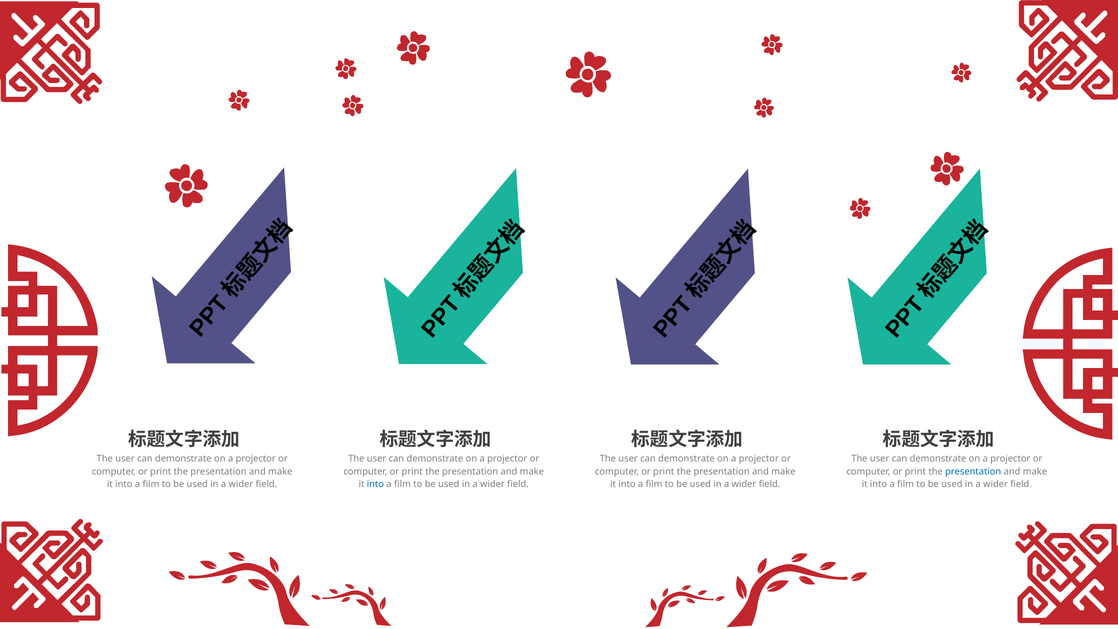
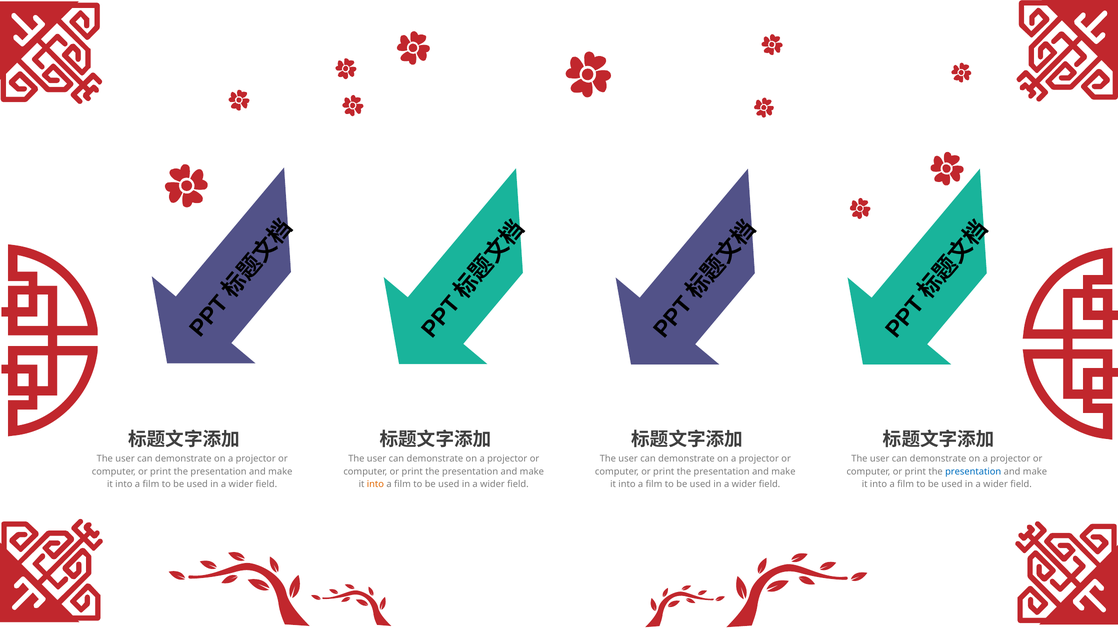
into at (375, 484) colour: blue -> orange
